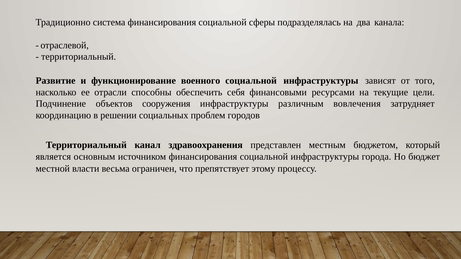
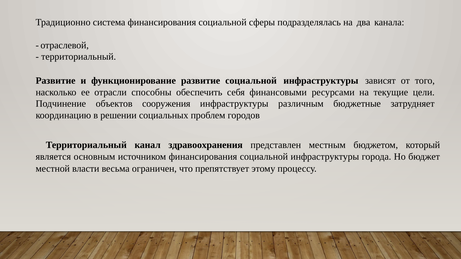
функционирование военного: военного -> развитие
вовлечения: вовлечения -> бюджетные
